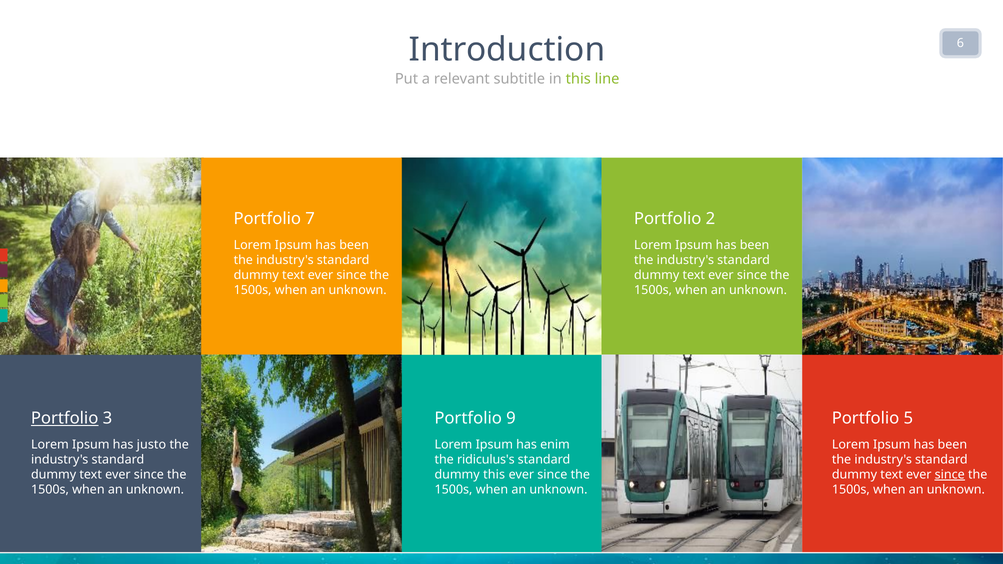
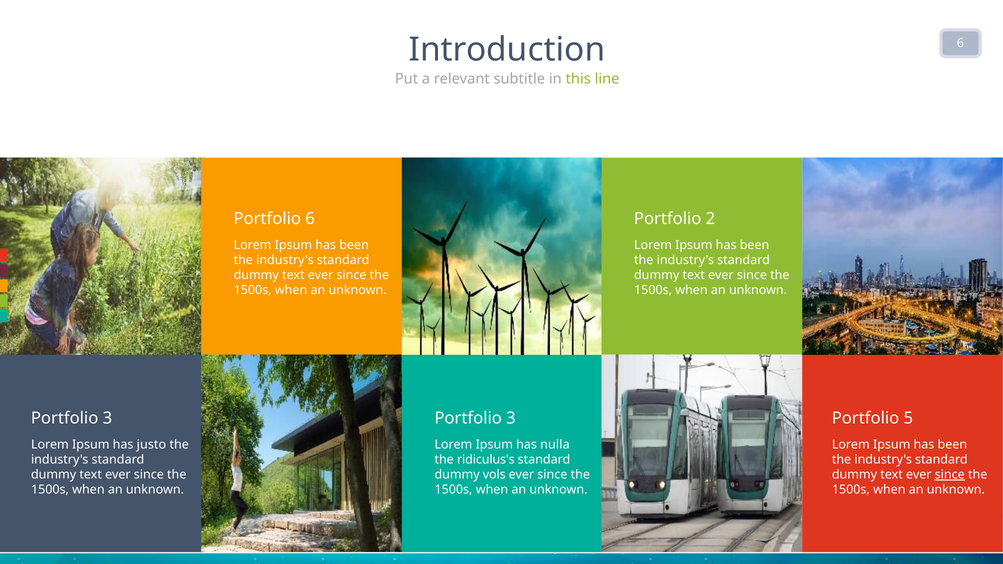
Portfolio 7: 7 -> 6
Portfolio at (65, 418) underline: present -> none
9 at (511, 418): 9 -> 3
enim: enim -> nulla
dummy this: this -> vols
